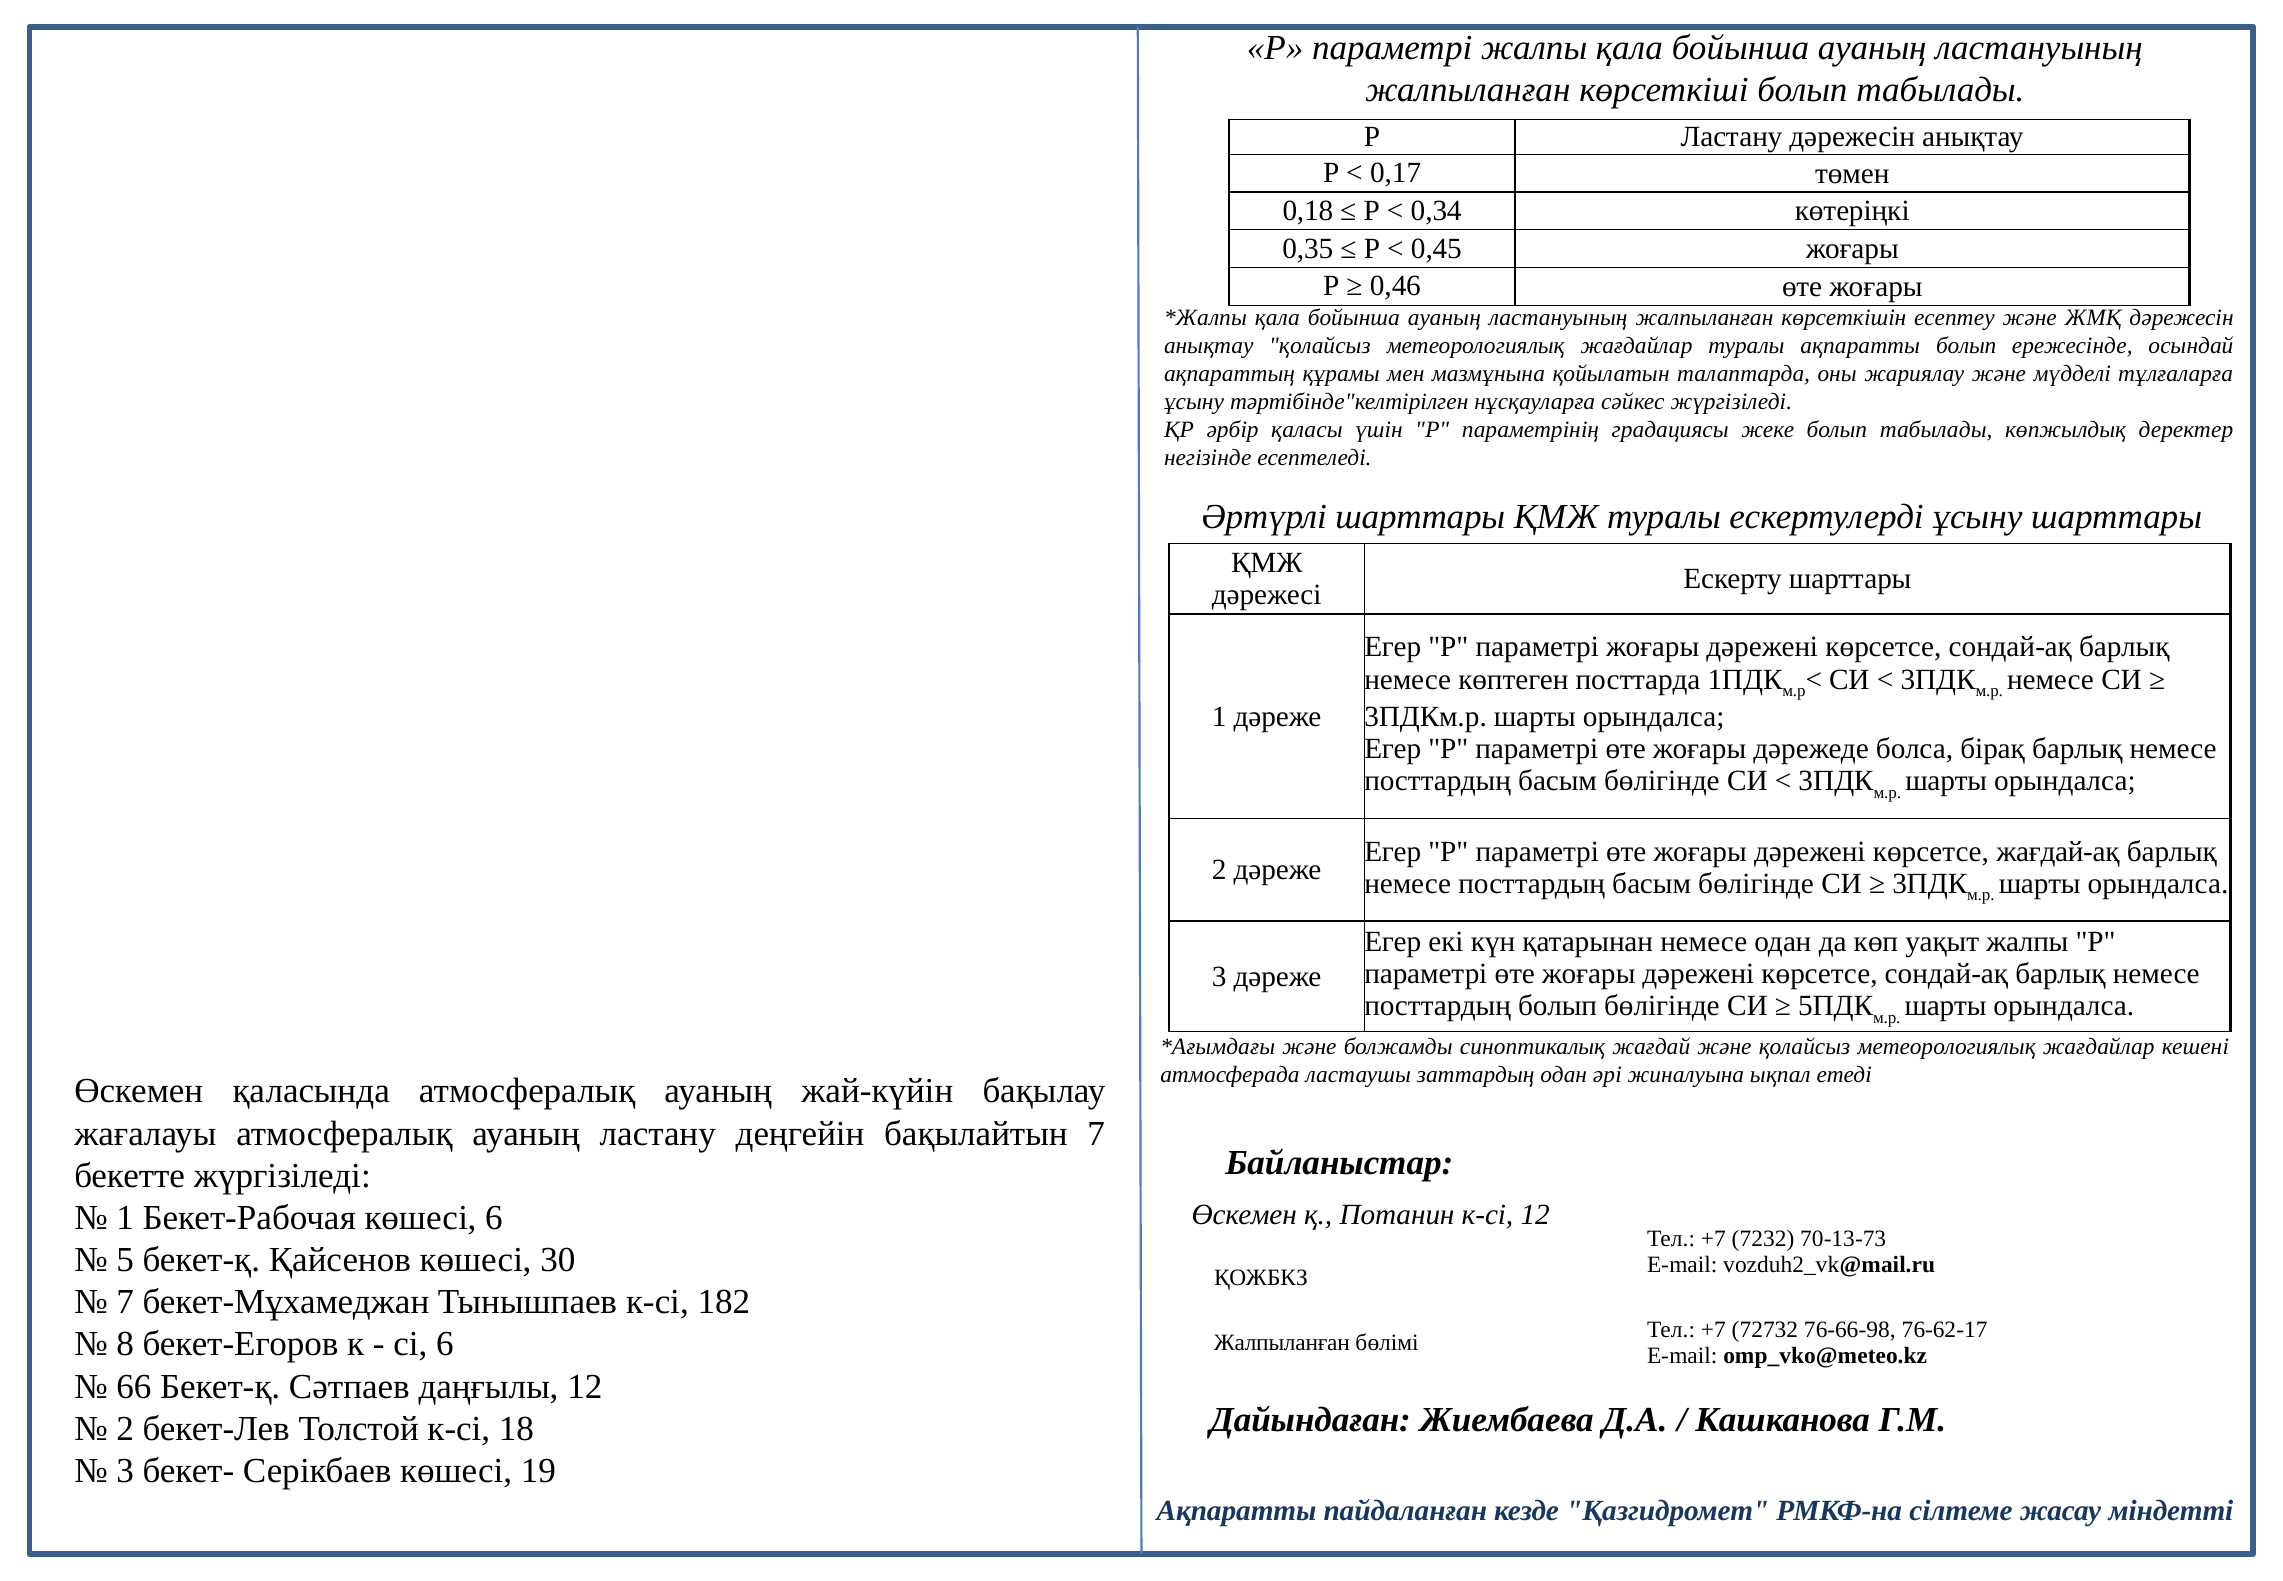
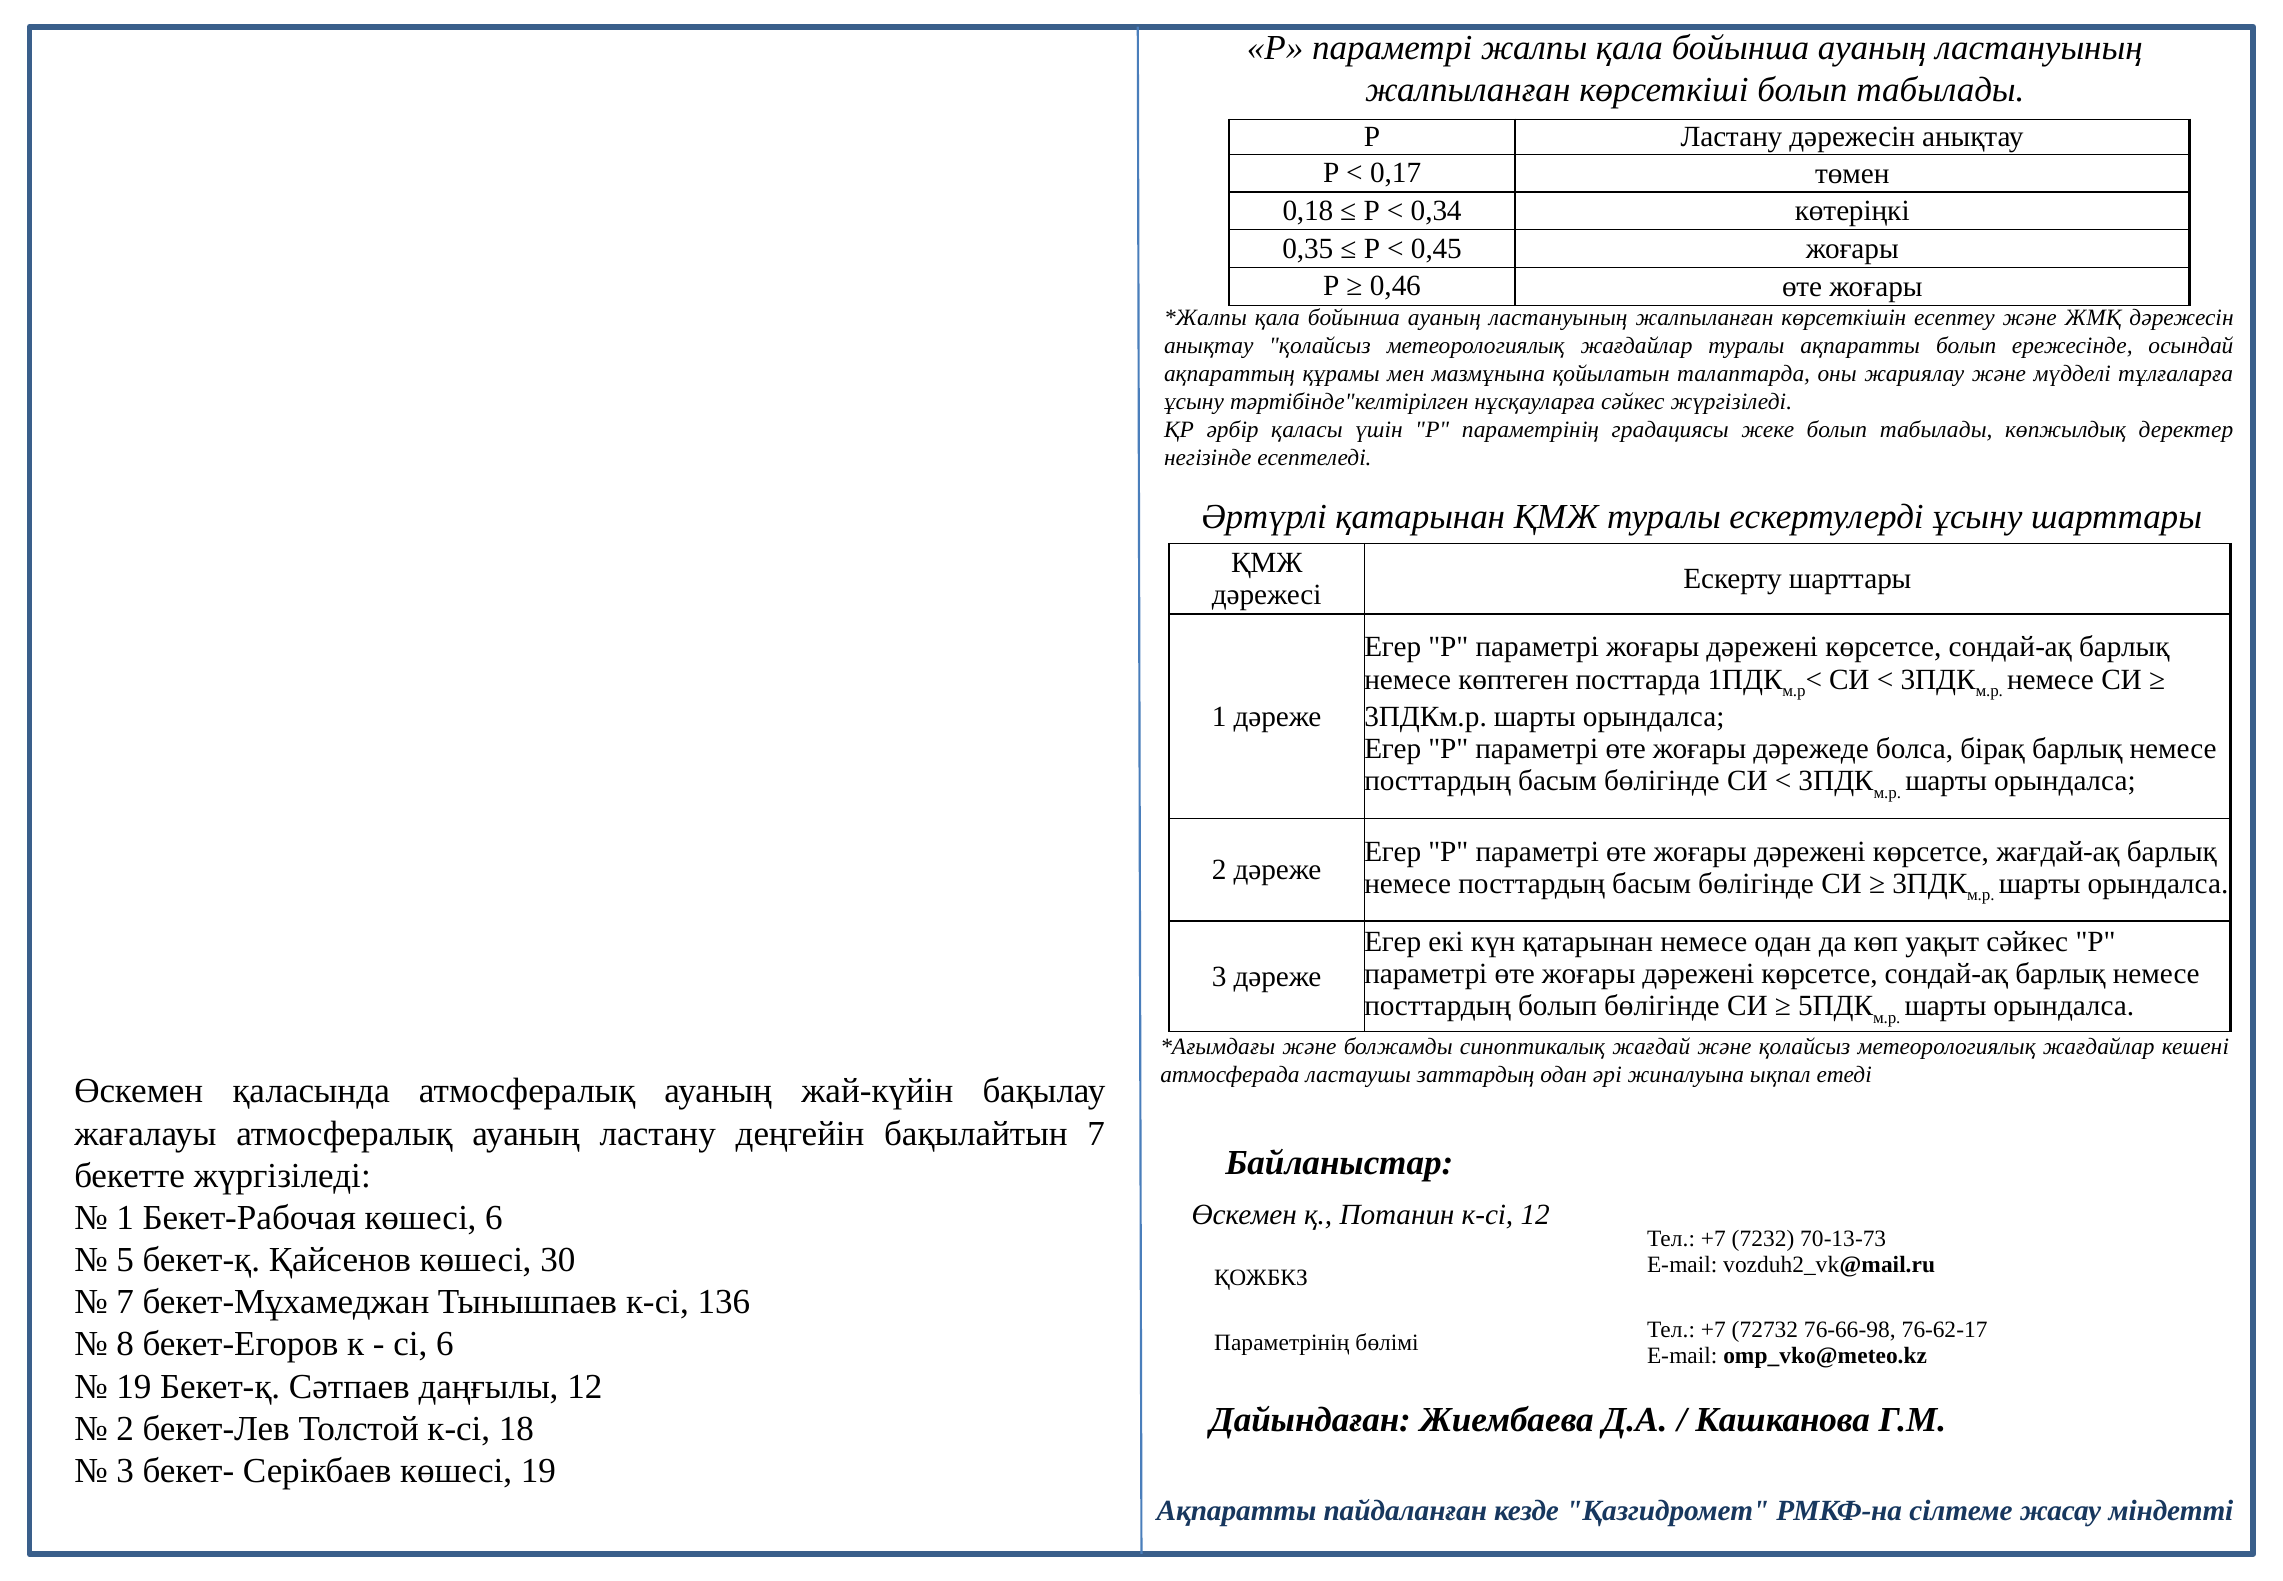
Әртүрлі шарттары: шарттары -> қатарынан
уақыт жалпы: жалпы -> сәйкес
182: 182 -> 136
Жалпыланған at (1282, 1342): Жалпыланған -> Параметрінің
66 at (134, 1386): 66 -> 19
